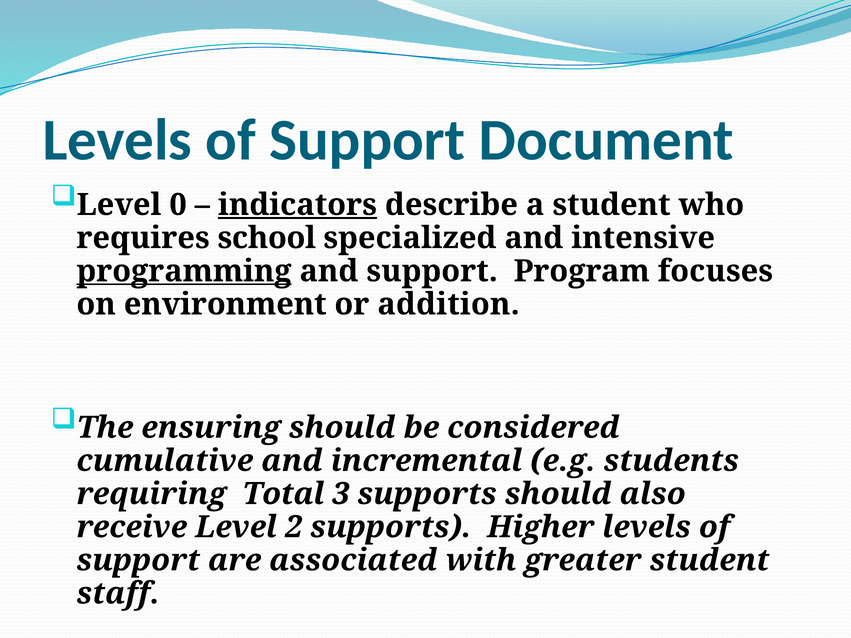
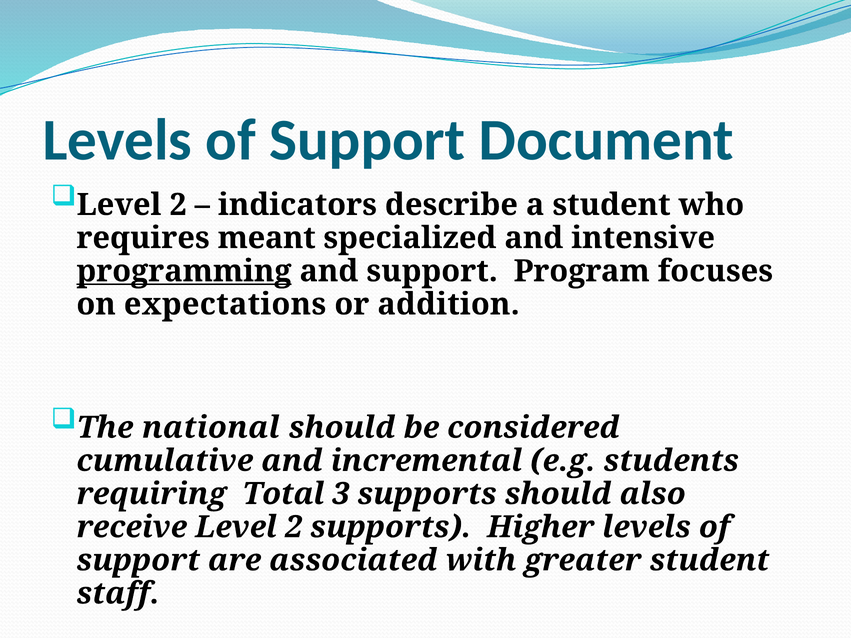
0 at (178, 205): 0 -> 2
indicators underline: present -> none
school: school -> meant
environment: environment -> expectations
ensuring: ensuring -> national
